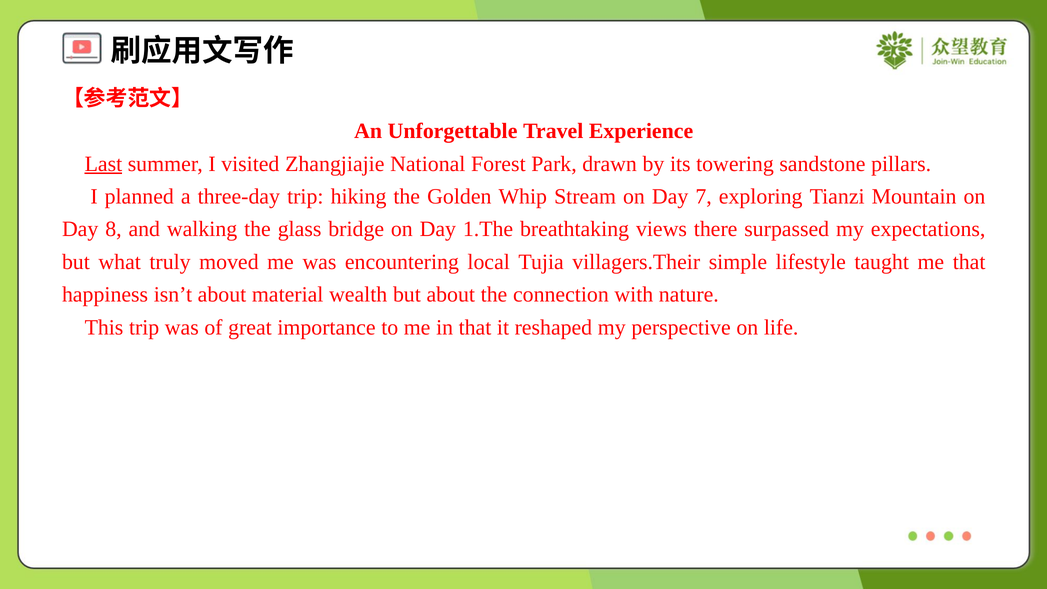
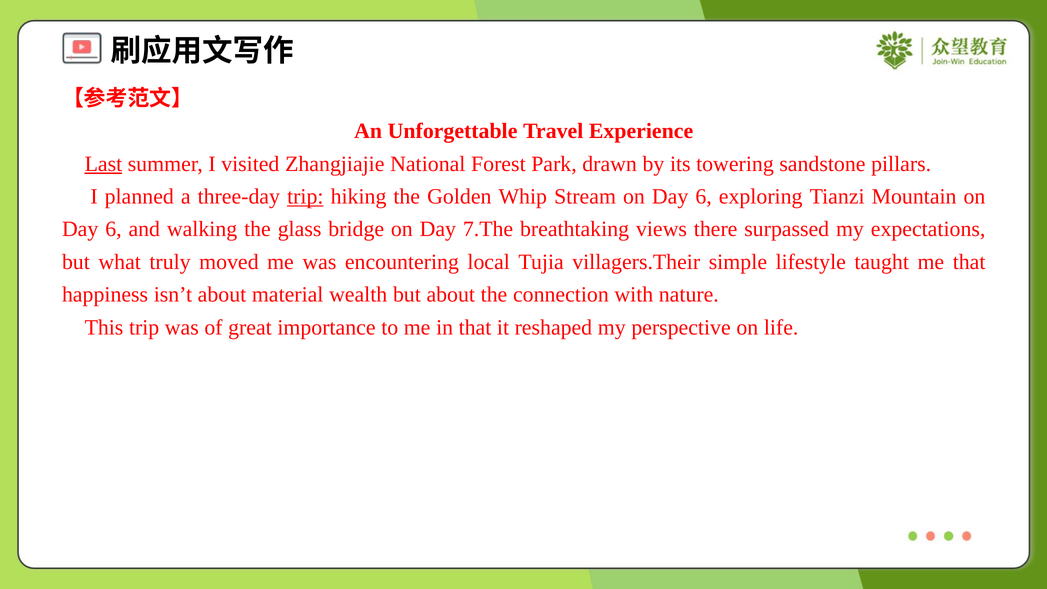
trip at (305, 197) underline: none -> present
Stream on Day 7: 7 -> 6
8 at (113, 229): 8 -> 6
1.The: 1.The -> 7.The
